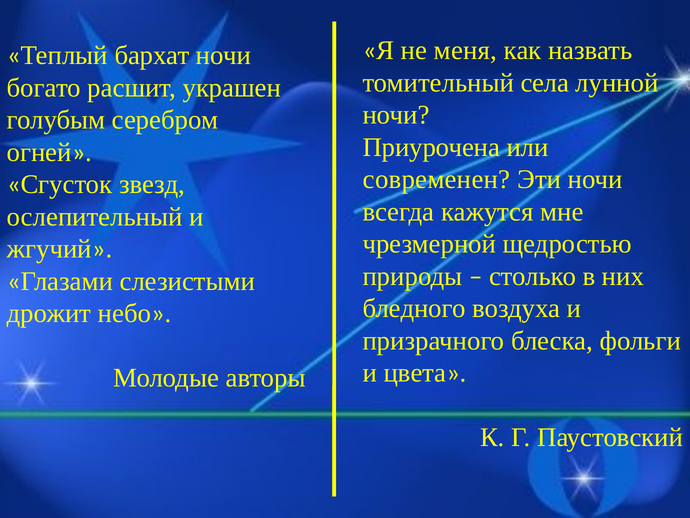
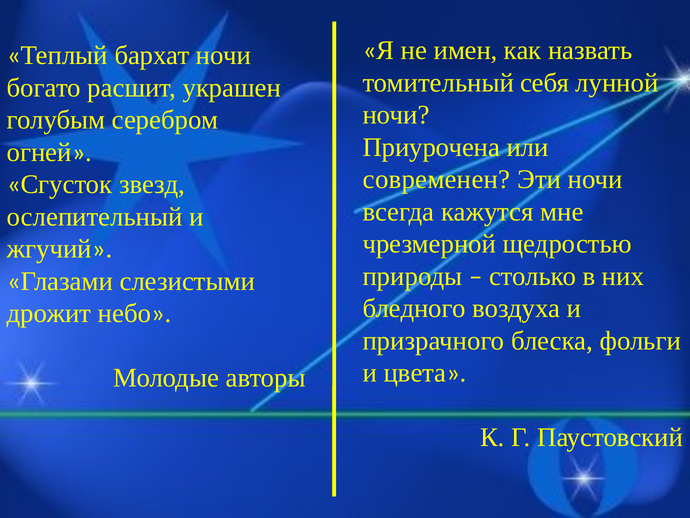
меня: меня -> имен
села: села -> себя
